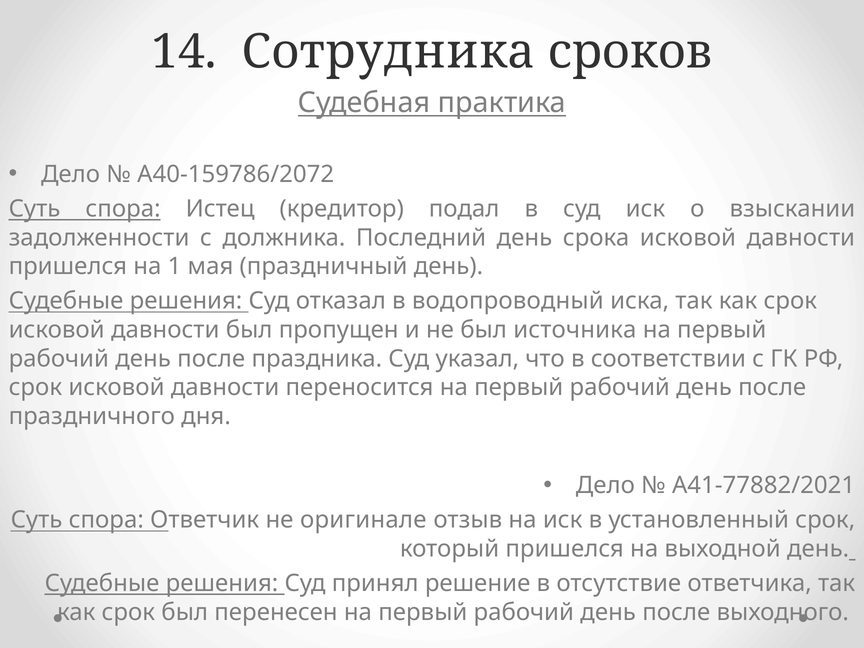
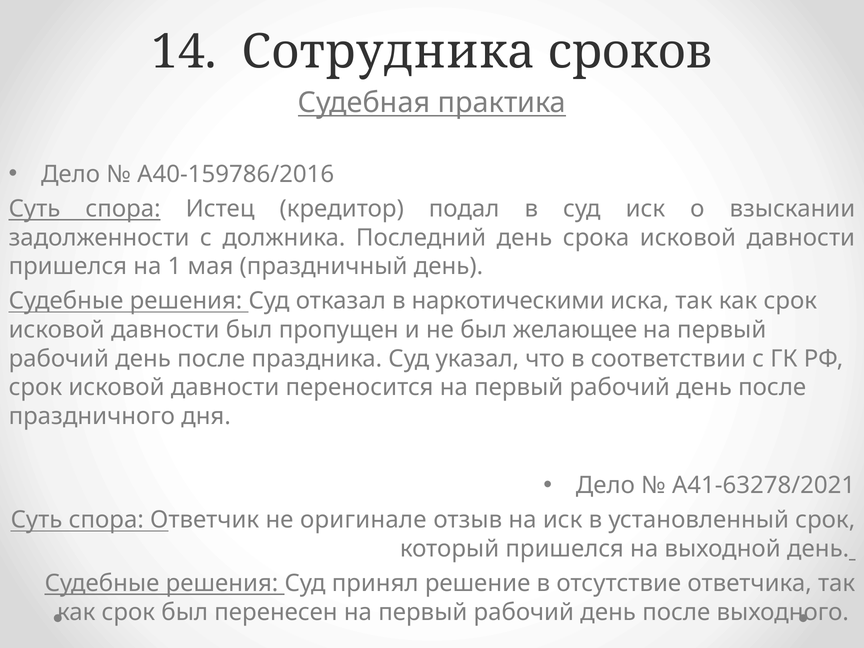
А40-159786/2072: А40-159786/2072 -> А40-159786/2016
водопроводный: водопроводный -> наркотическими
источника: источника -> желающее
А41-77882/2021: А41-77882/2021 -> А41-63278/2021
